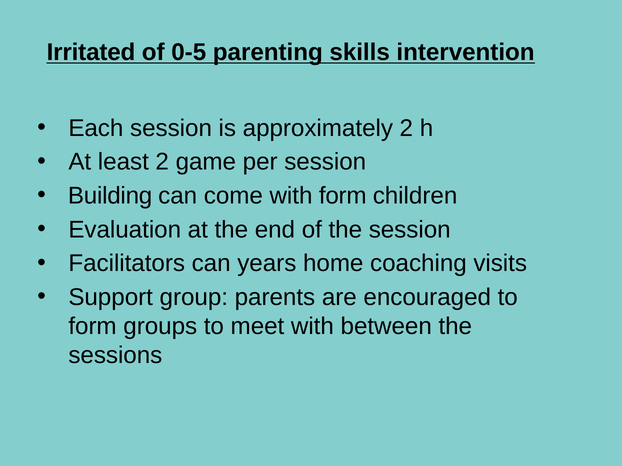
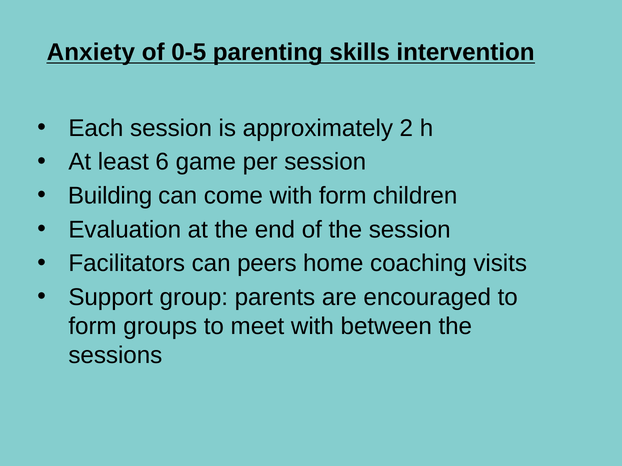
Irritated: Irritated -> Anxiety
least 2: 2 -> 6
years: years -> peers
